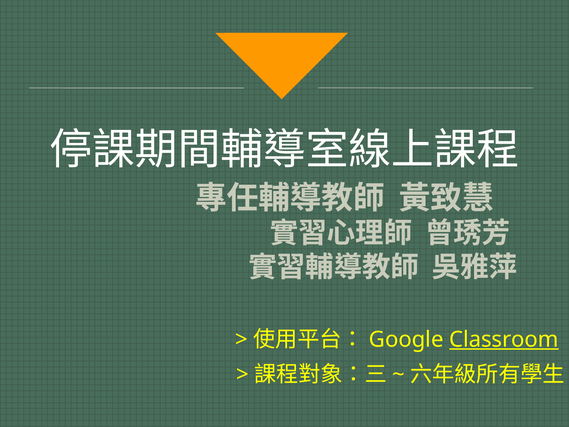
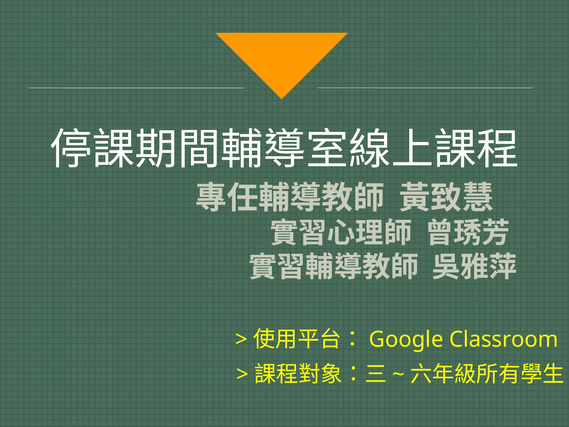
Classroom underline: present -> none
